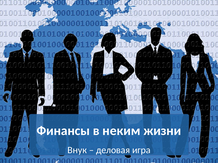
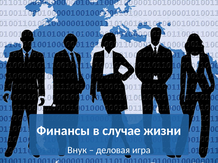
неким: неким -> случае
